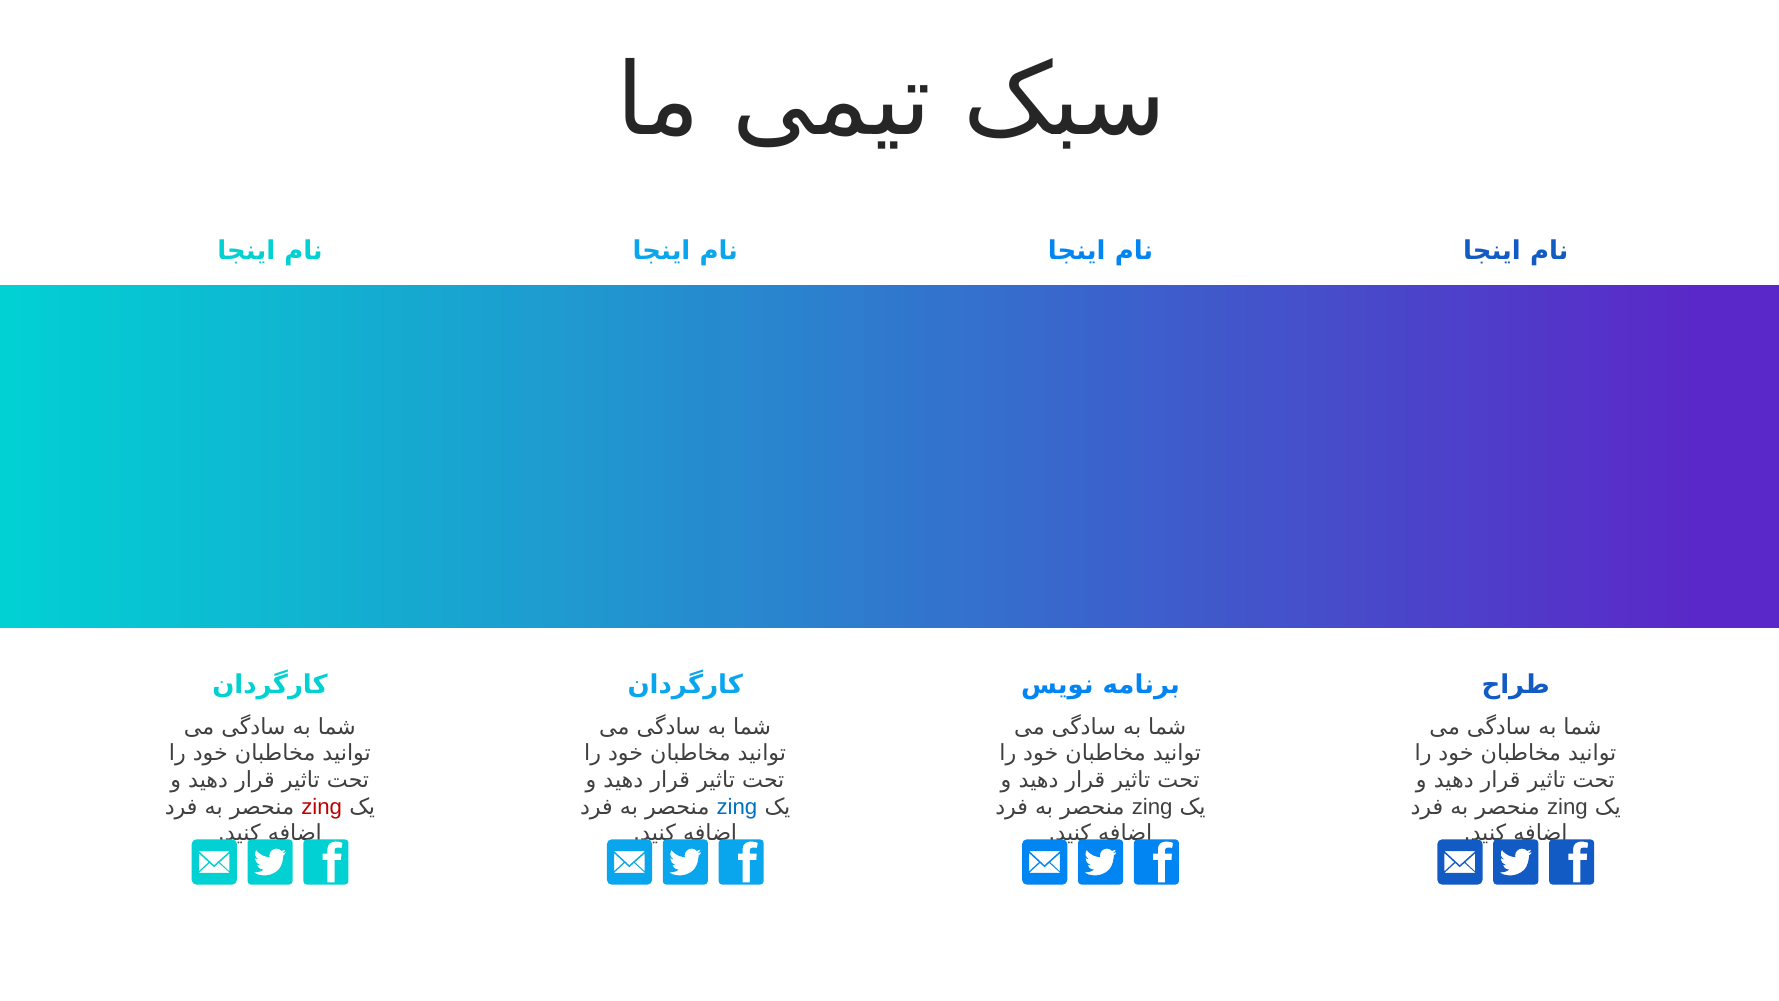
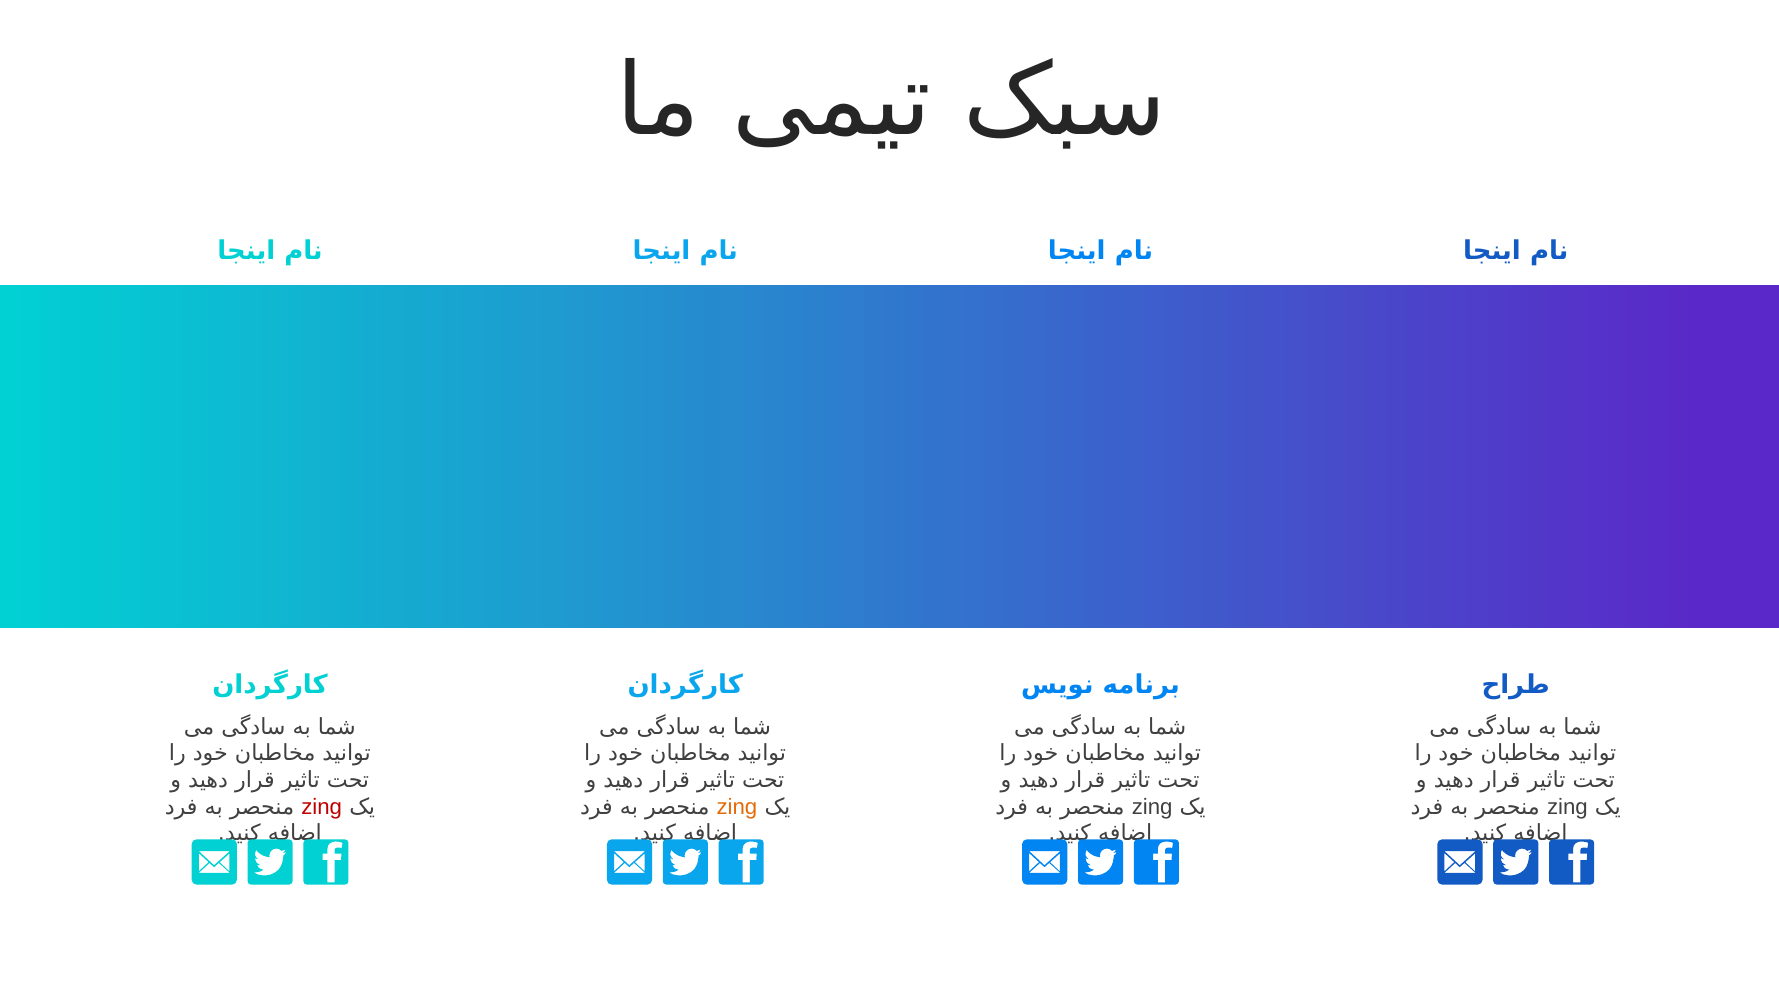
zing at (737, 807) colour: blue -> orange
